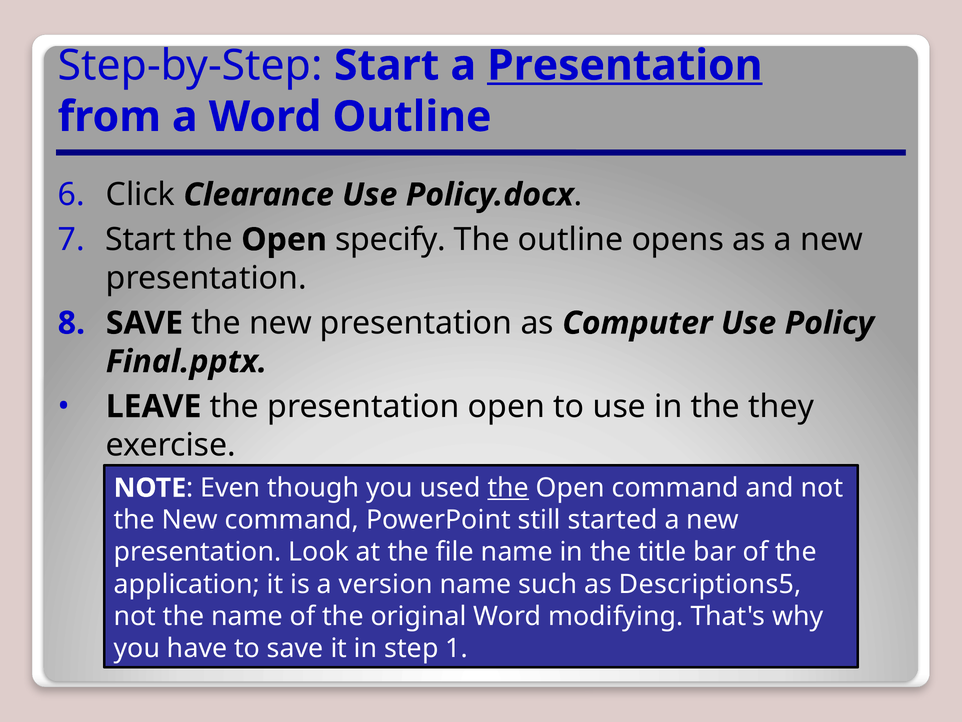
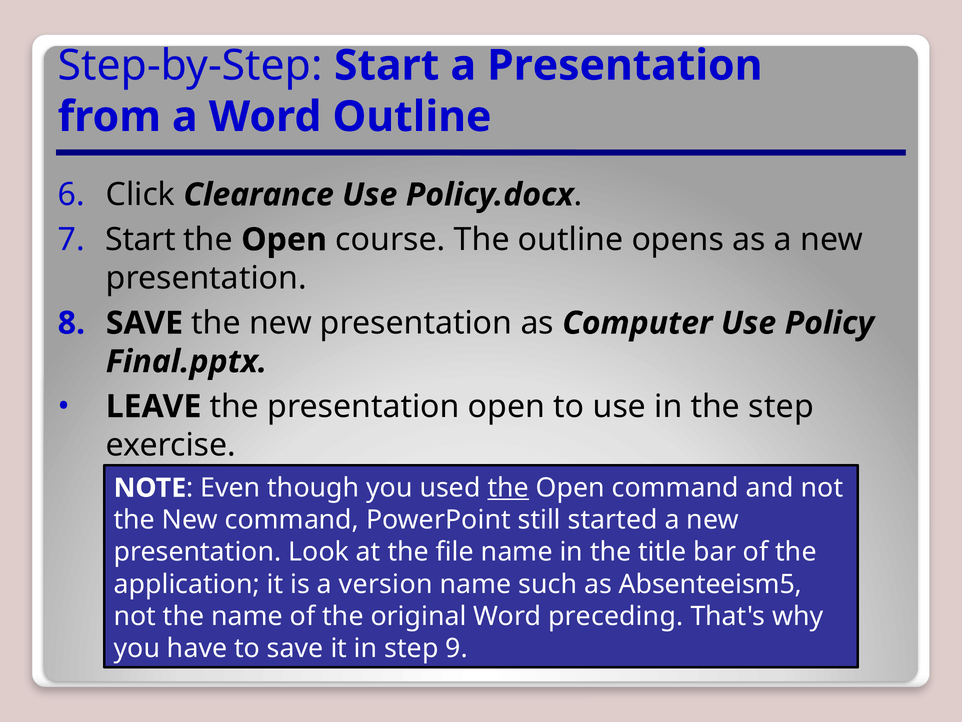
Presentation at (625, 65) underline: present -> none
specify: specify -> course
the they: they -> step
Descriptions5: Descriptions5 -> Absenteeism5
modifying: modifying -> preceding
1: 1 -> 9
